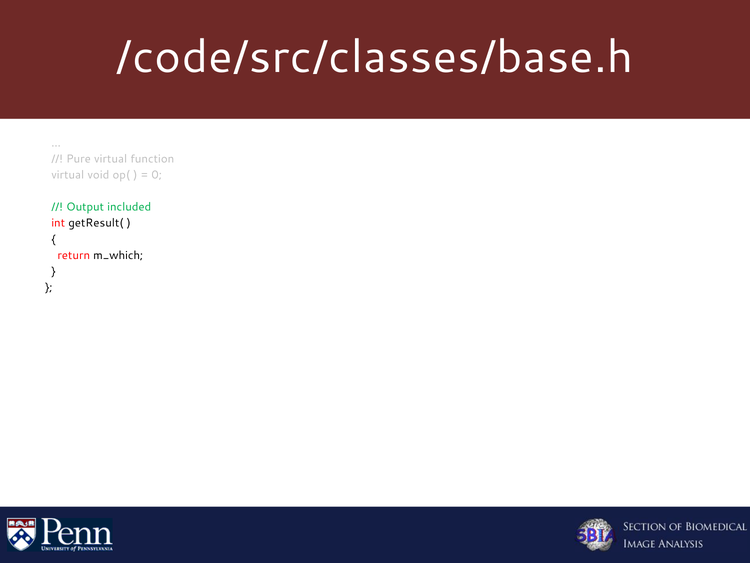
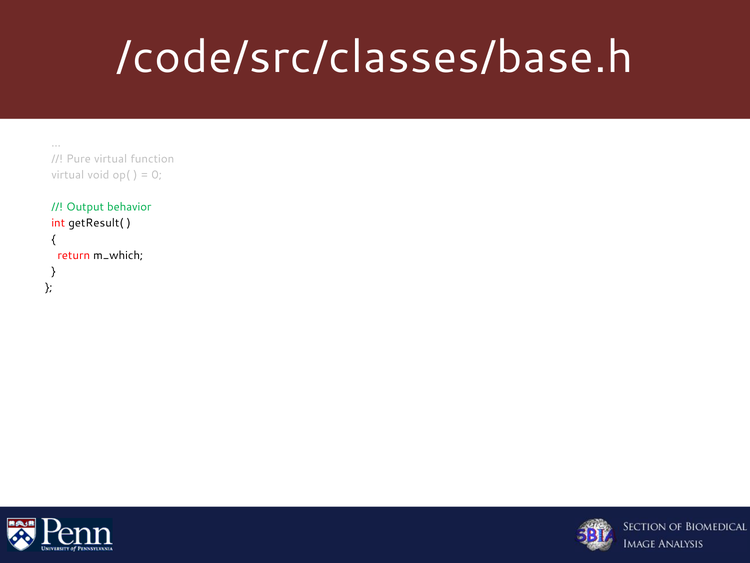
included: included -> behavior
